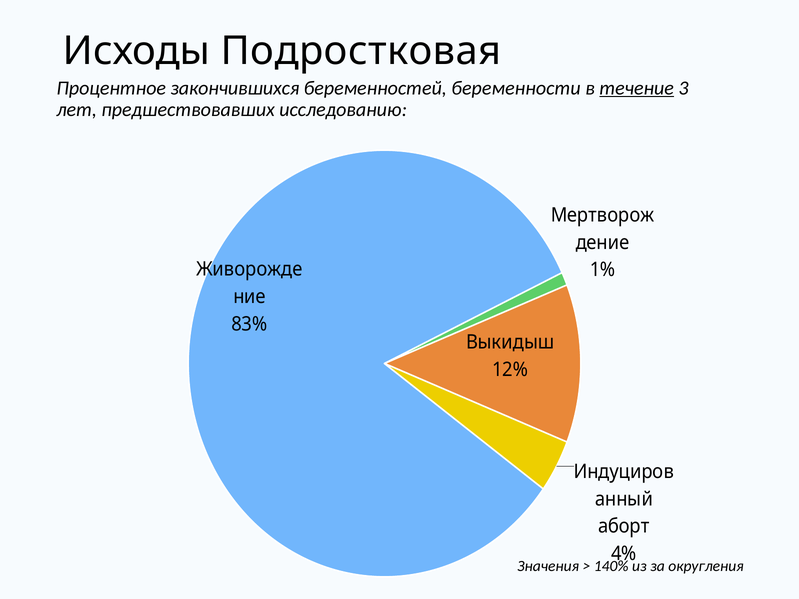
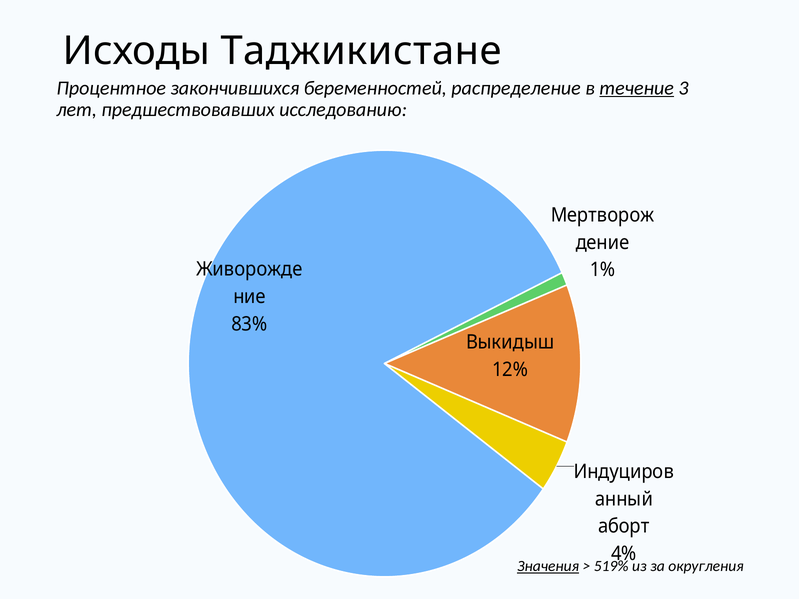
Подростковая: Подростковая -> Таджикистане
беременности: беременности -> распределение
Значения underline: none -> present
140%: 140% -> 519%
